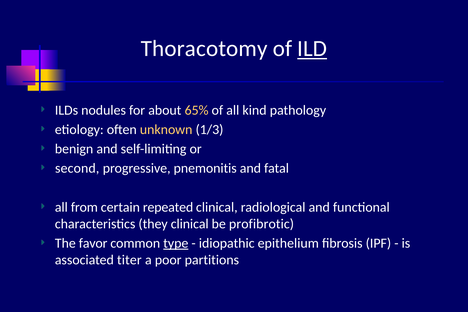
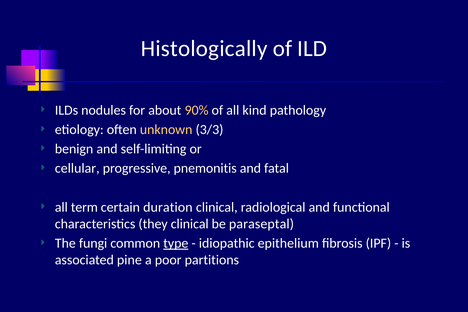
Thoracotomy: Thoracotomy -> Histologically
ILD underline: present -> none
65%: 65% -> 90%
1/3: 1/3 -> 3/3
second: second -> cellular
from: from -> term
repeated: repeated -> duration
profibrotic: profibrotic -> paraseptal
favor: favor -> fungi
titer: titer -> pine
